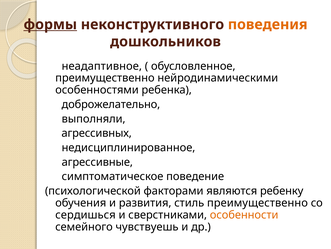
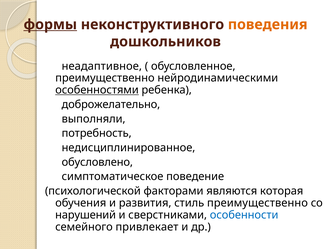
особенностями underline: none -> present
агрессивных: агрессивных -> потребность
агрессивные: агрессивные -> обусловлено
ребенку: ребенку -> которая
сердишься: сердишься -> нарушений
особенности colour: orange -> blue
чувствуешь: чувствуешь -> привлекает
